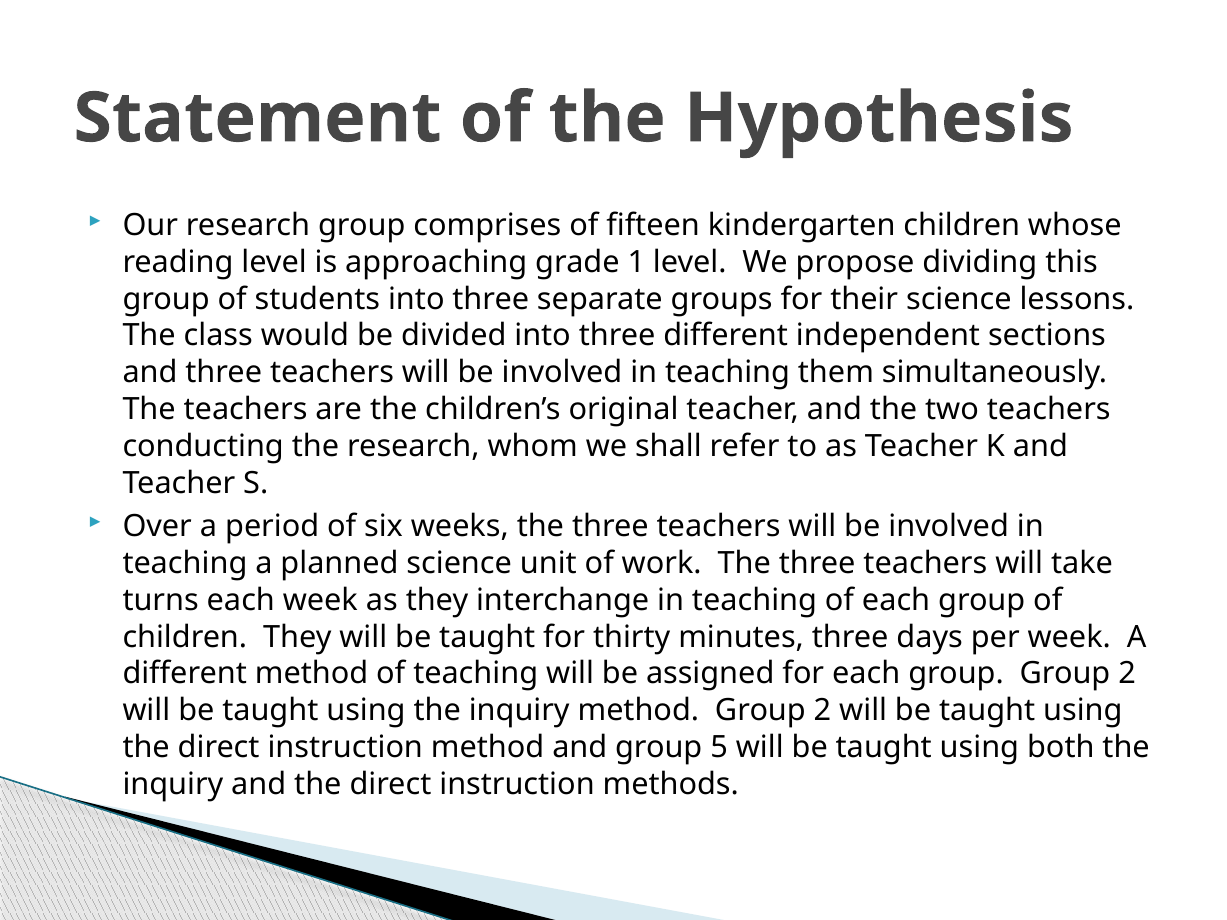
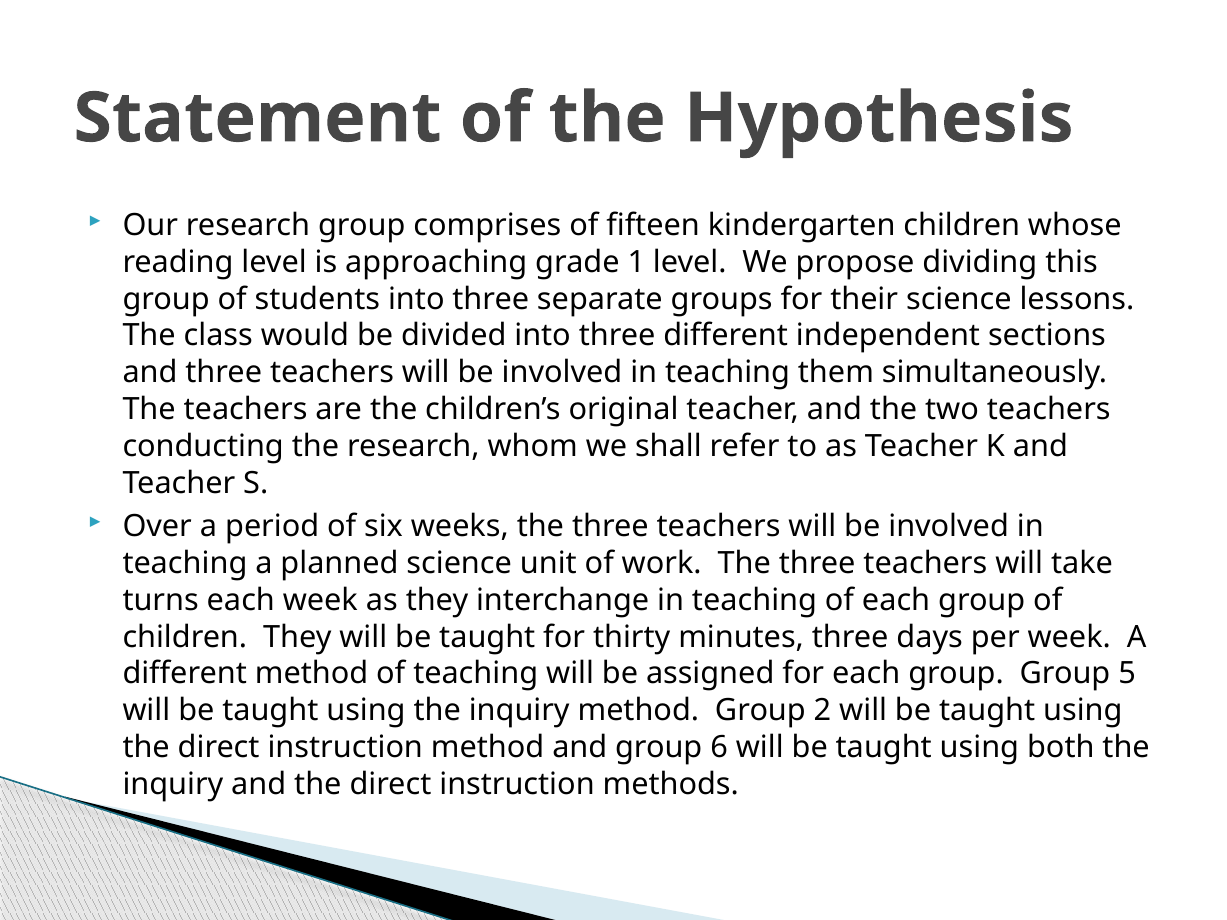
group Group 2: 2 -> 5
5: 5 -> 6
